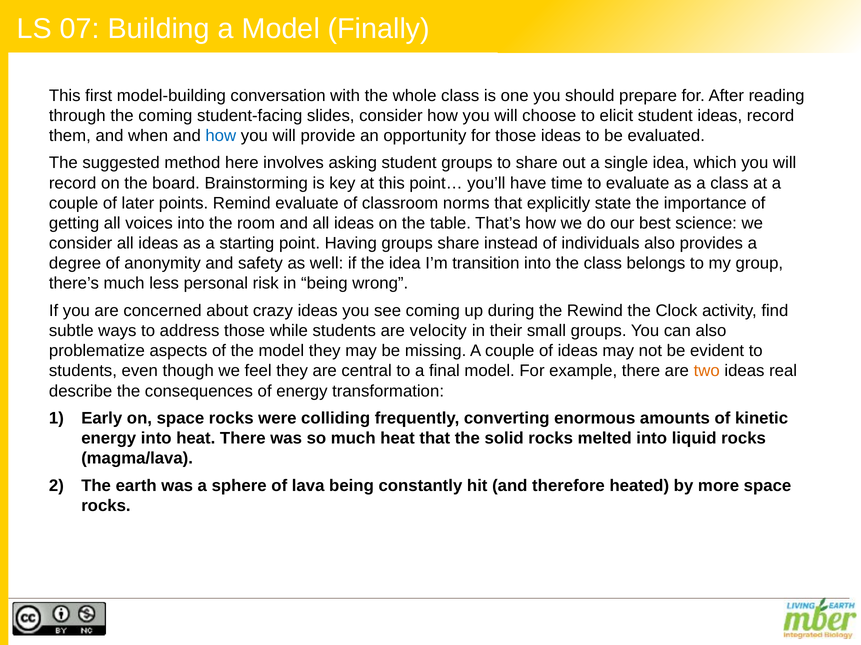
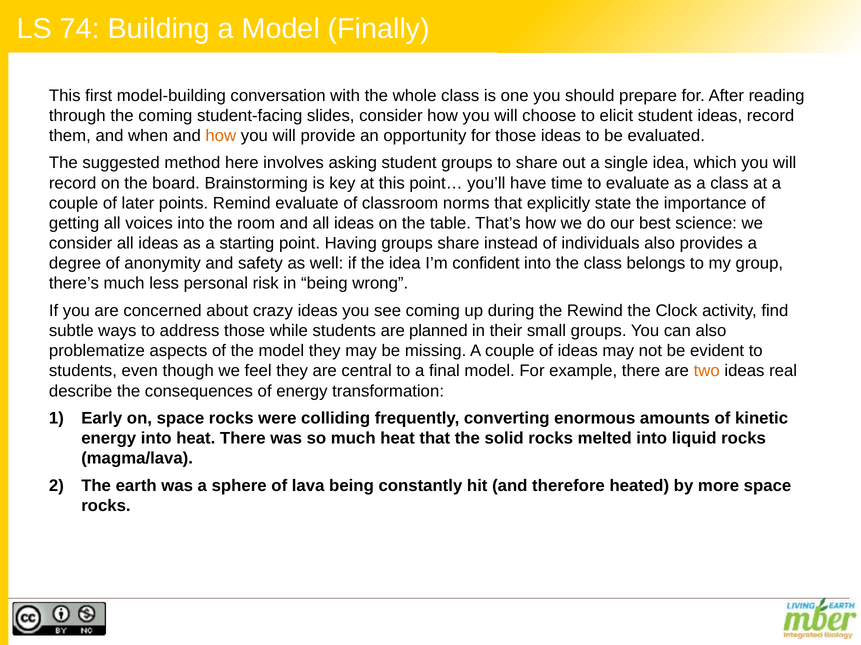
07: 07 -> 74
how at (221, 136) colour: blue -> orange
transition: transition -> confident
velocity: velocity -> planned
